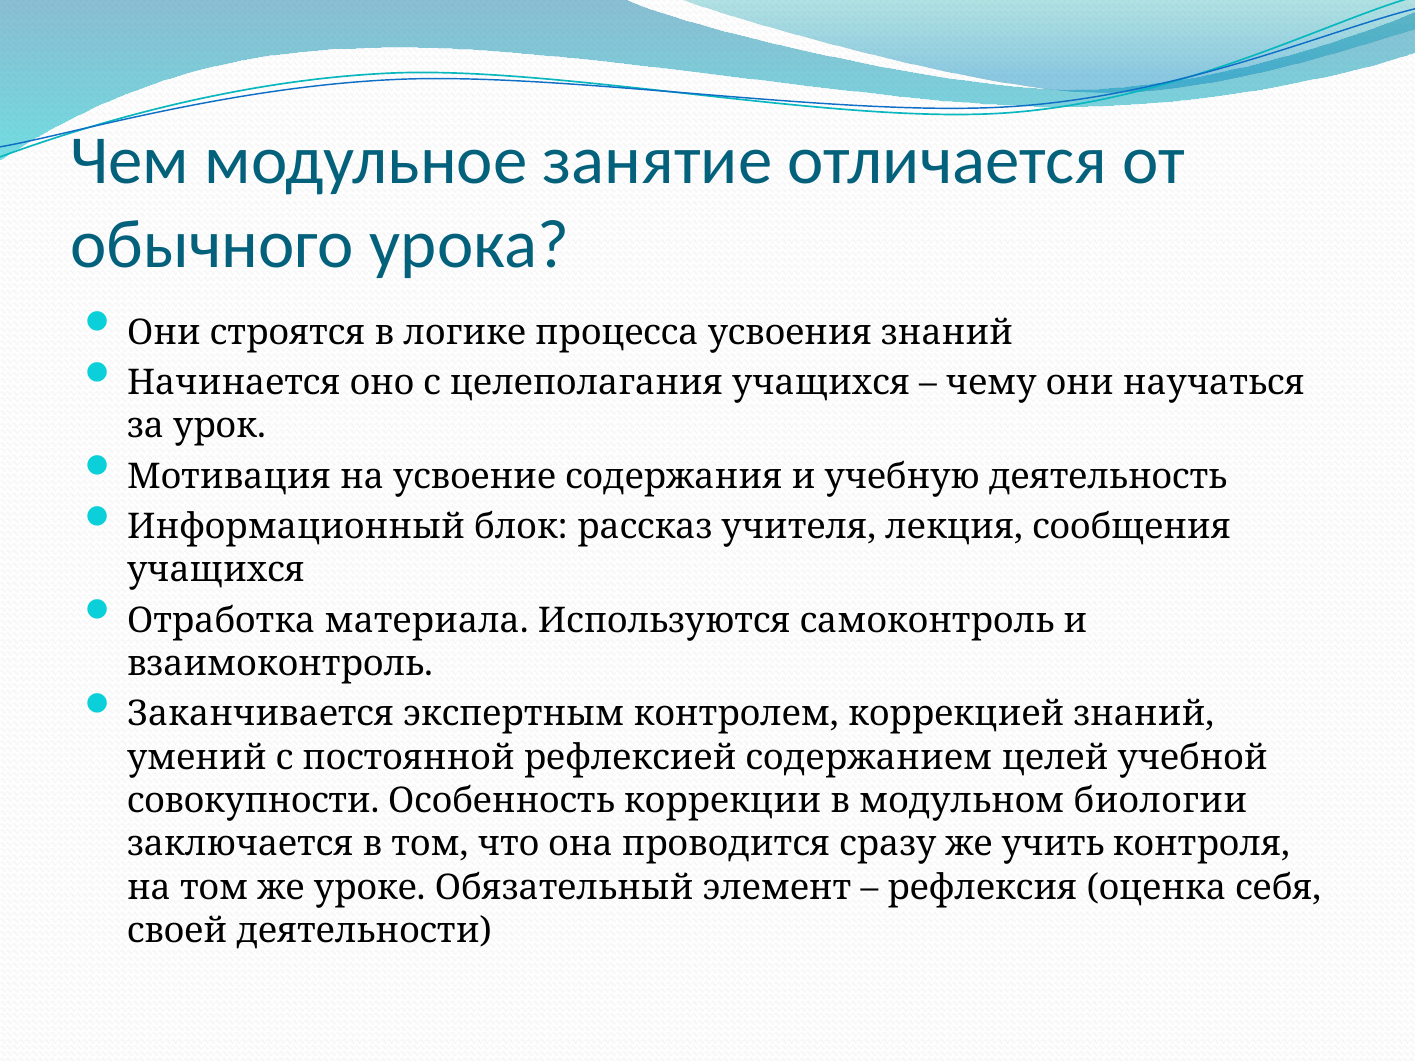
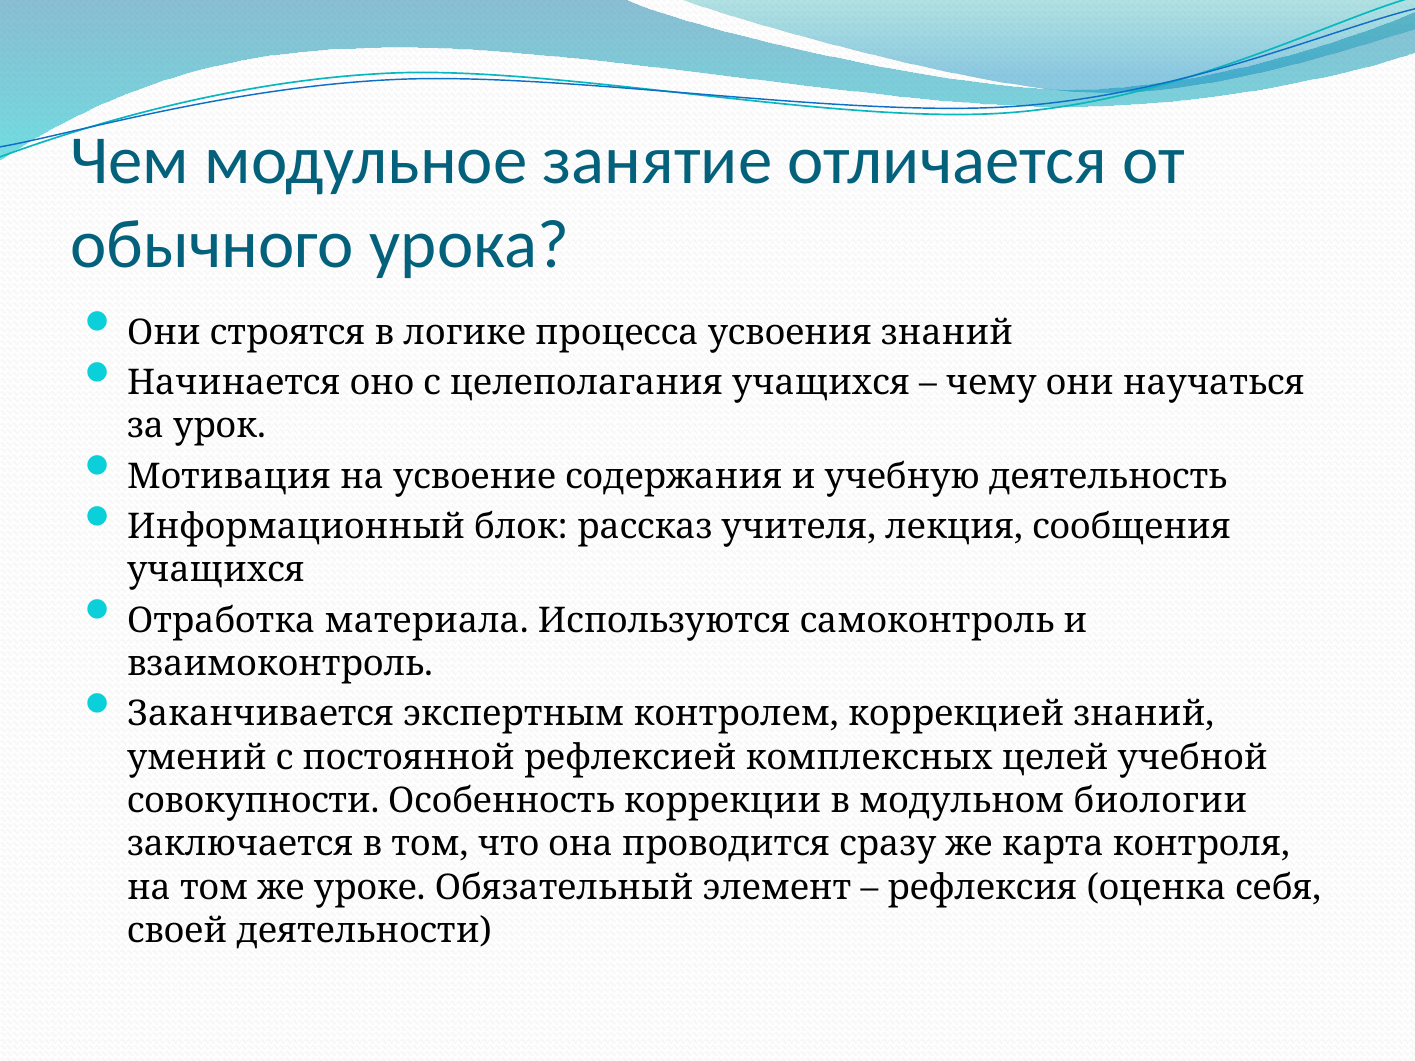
содержанием: содержанием -> комплексных
учить: учить -> карта
